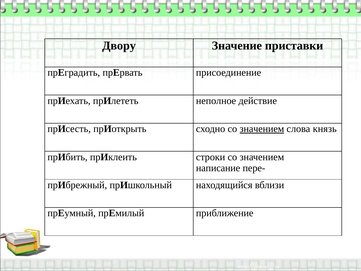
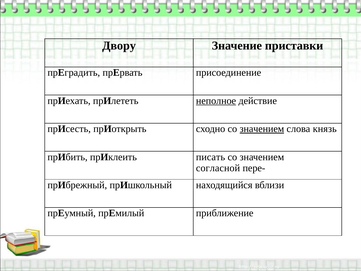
неполное underline: none -> present
строки: строки -> писать
написание: написание -> согласной
